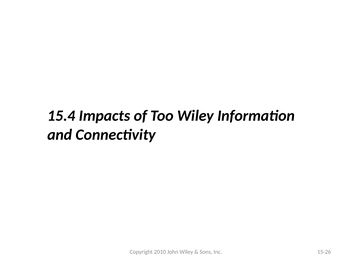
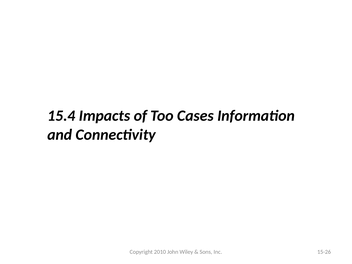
Too Wiley: Wiley -> Cases
